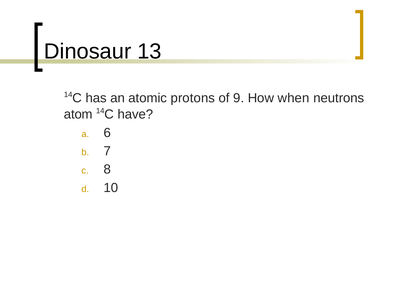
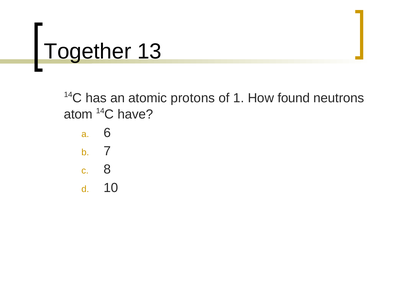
Dinosaur: Dinosaur -> Together
9: 9 -> 1
when: when -> found
